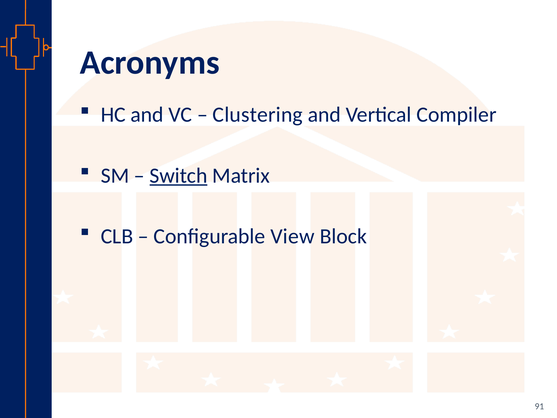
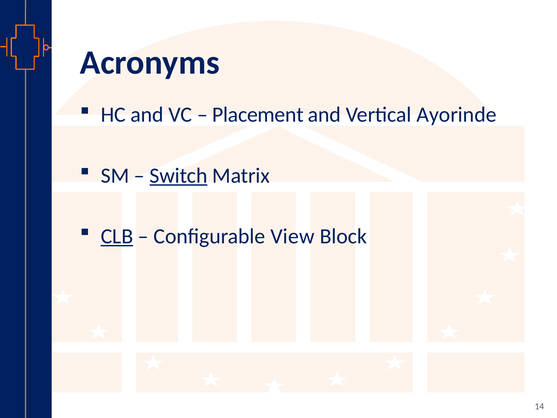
Clustering: Clustering -> Placement
Compiler: Compiler -> Ayorinde
CLB underline: none -> present
91: 91 -> 14
